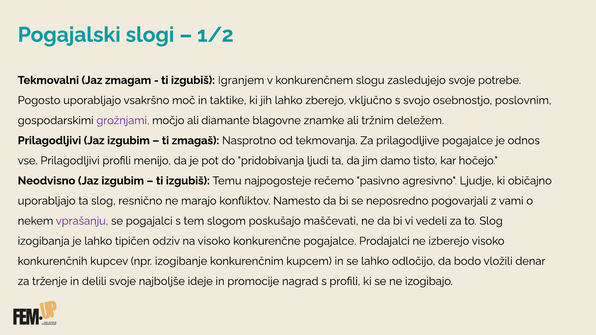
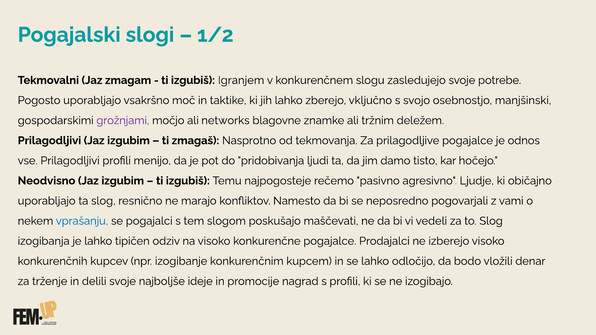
poslovnim: poslovnim -> manjšinski
diamante: diamante -> networks
vprašanju colour: purple -> blue
